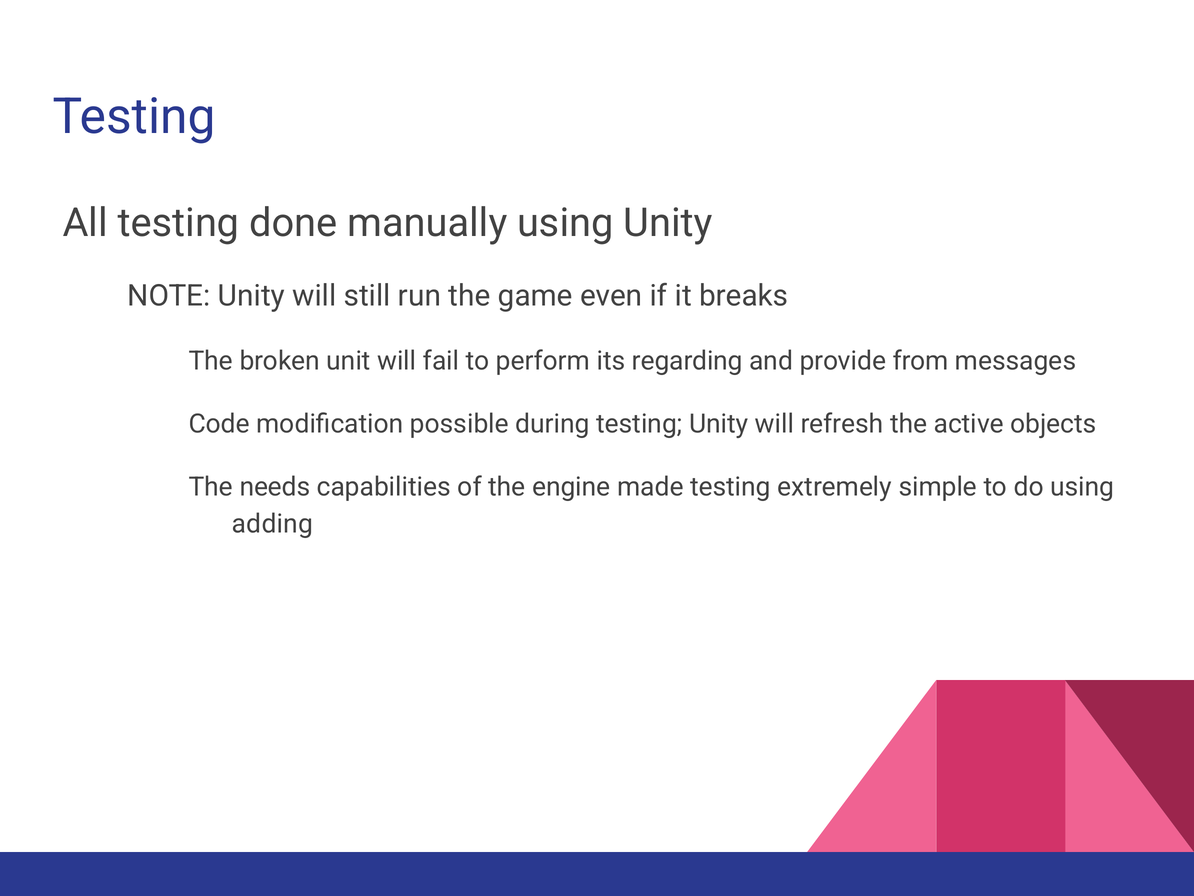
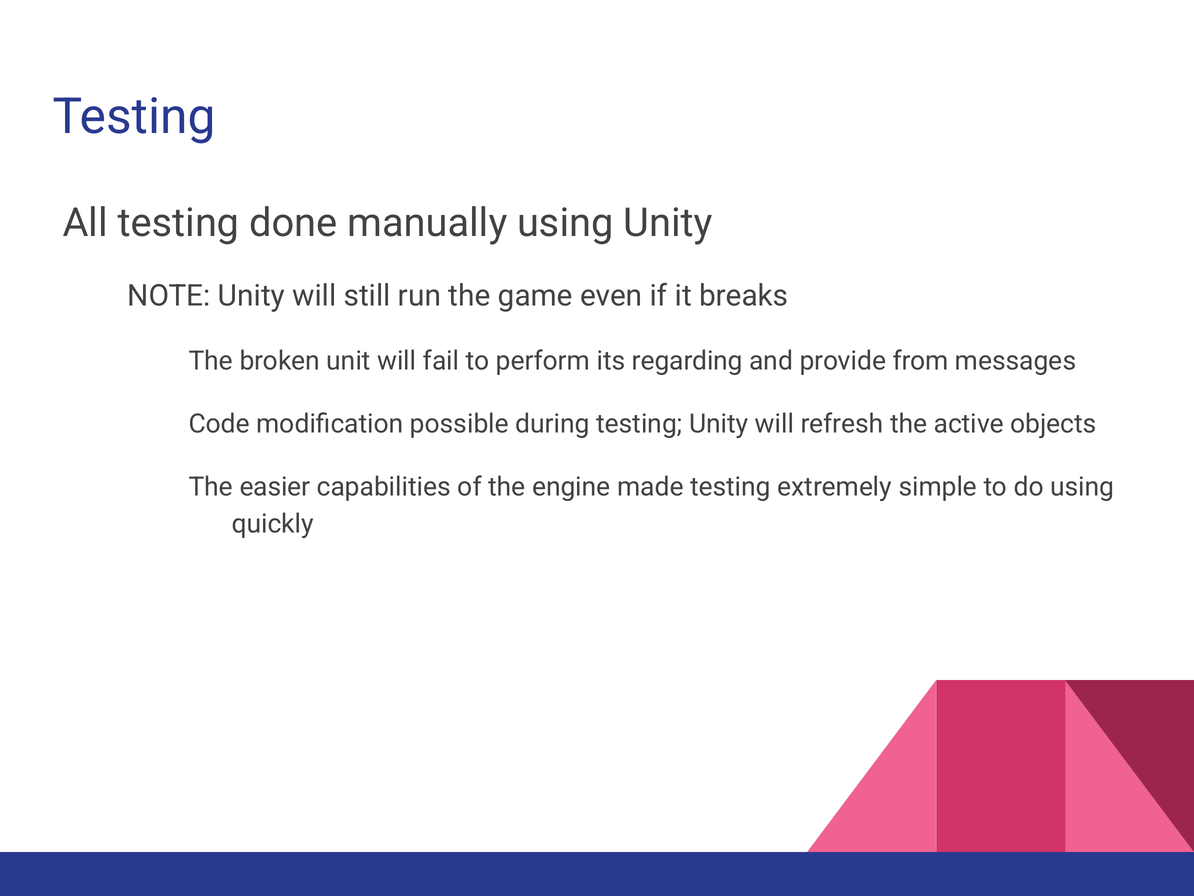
needs: needs -> easier
adding: adding -> quickly
